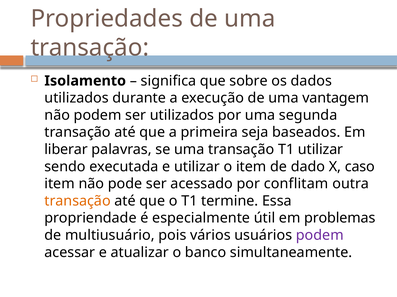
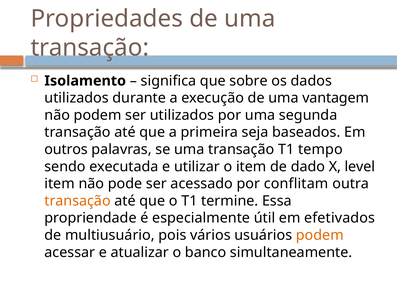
liberar: liberar -> outros
T1 utilizar: utilizar -> tempo
caso: caso -> level
problemas: problemas -> efetivados
podem at (320, 236) colour: purple -> orange
